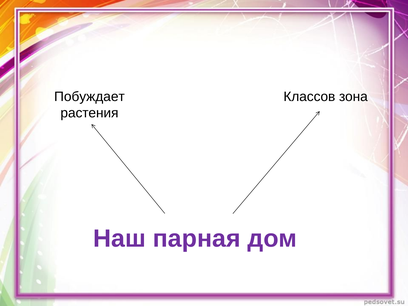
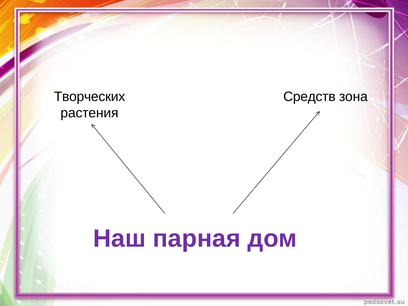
Побуждает: Побуждает -> Творческих
Классов: Классов -> Средств
